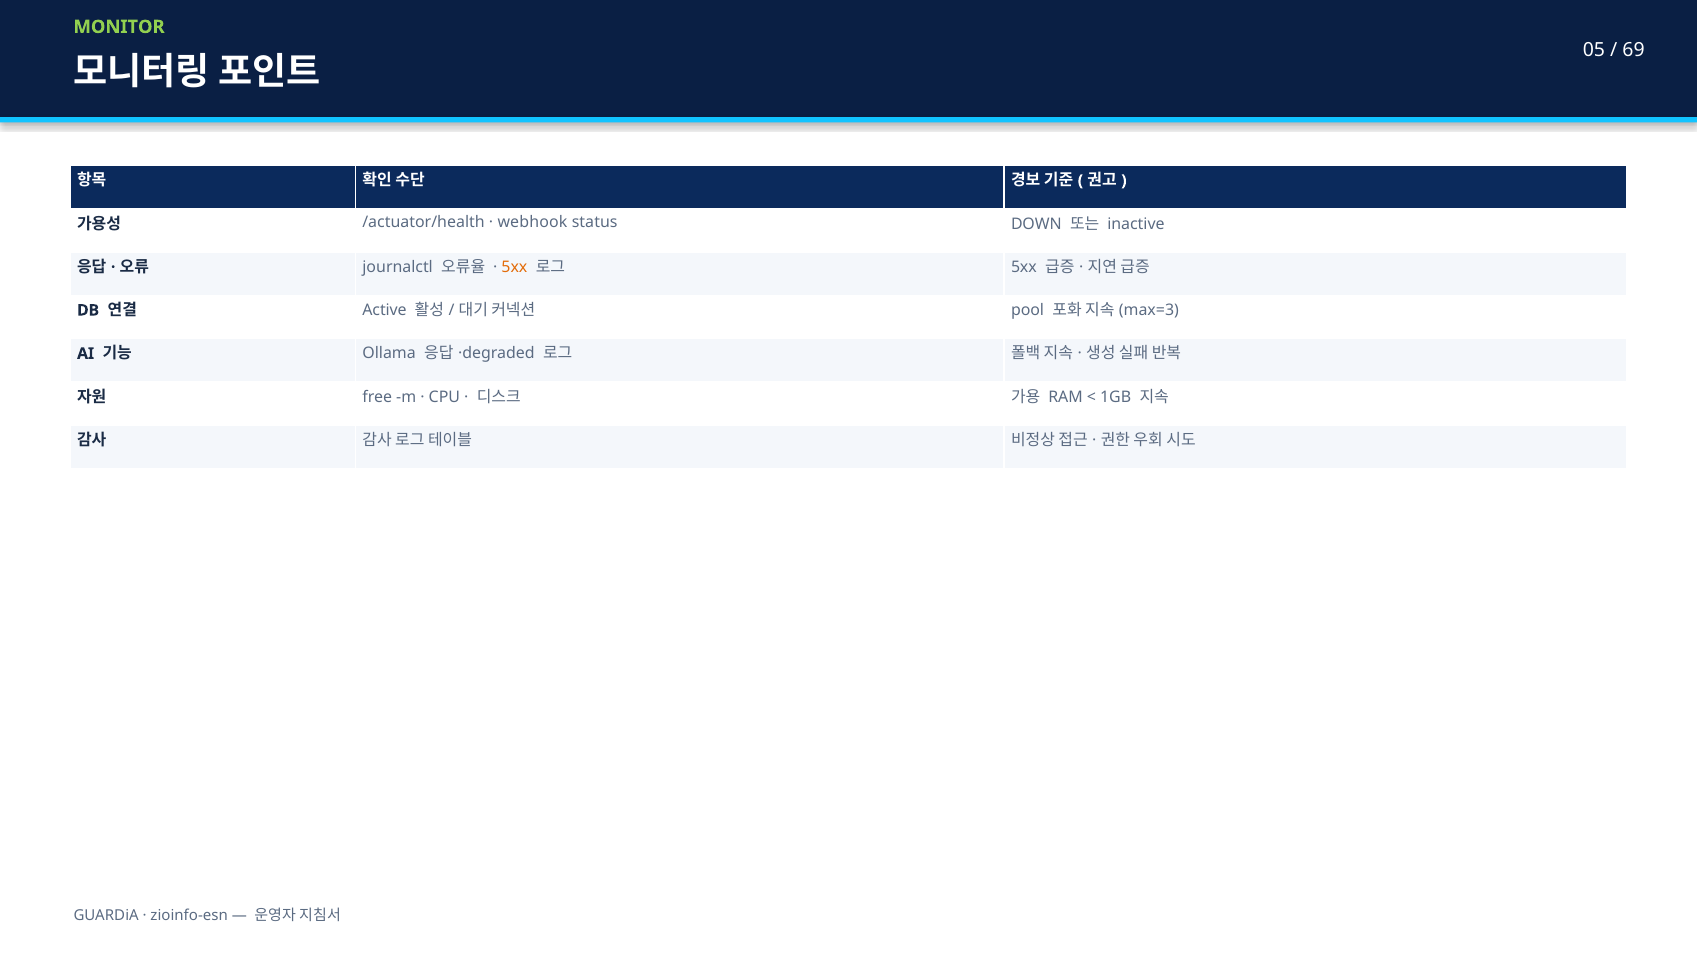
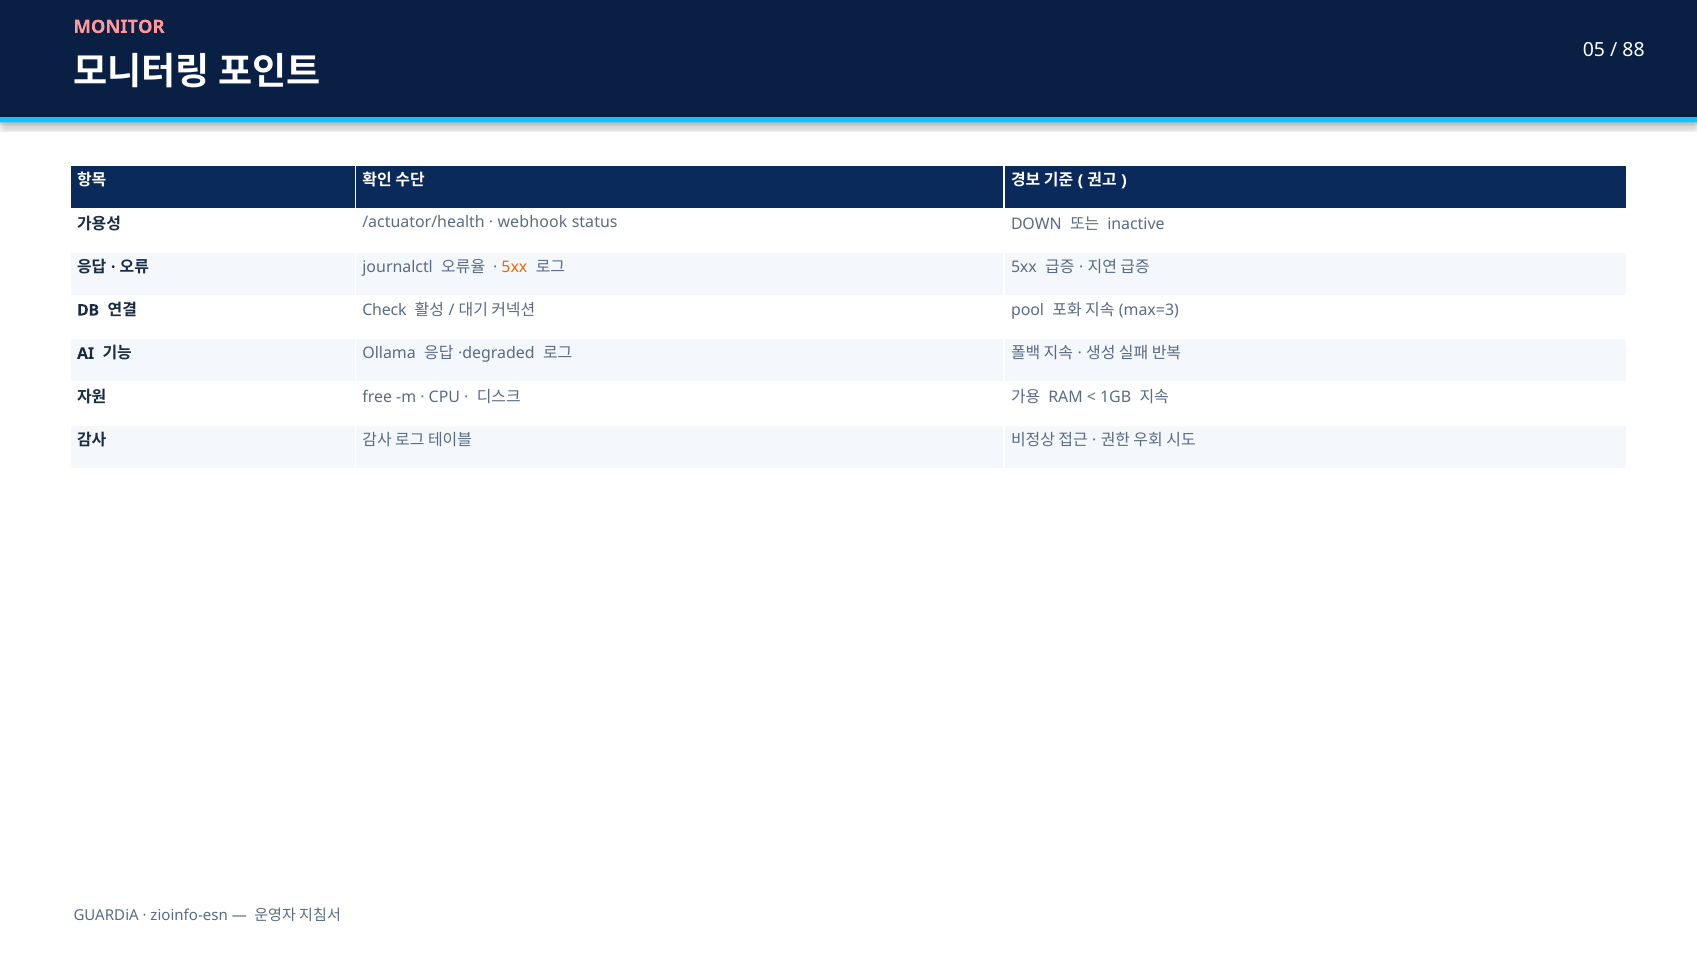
MONITOR colour: light green -> pink
69: 69 -> 88
Active: Active -> Check
